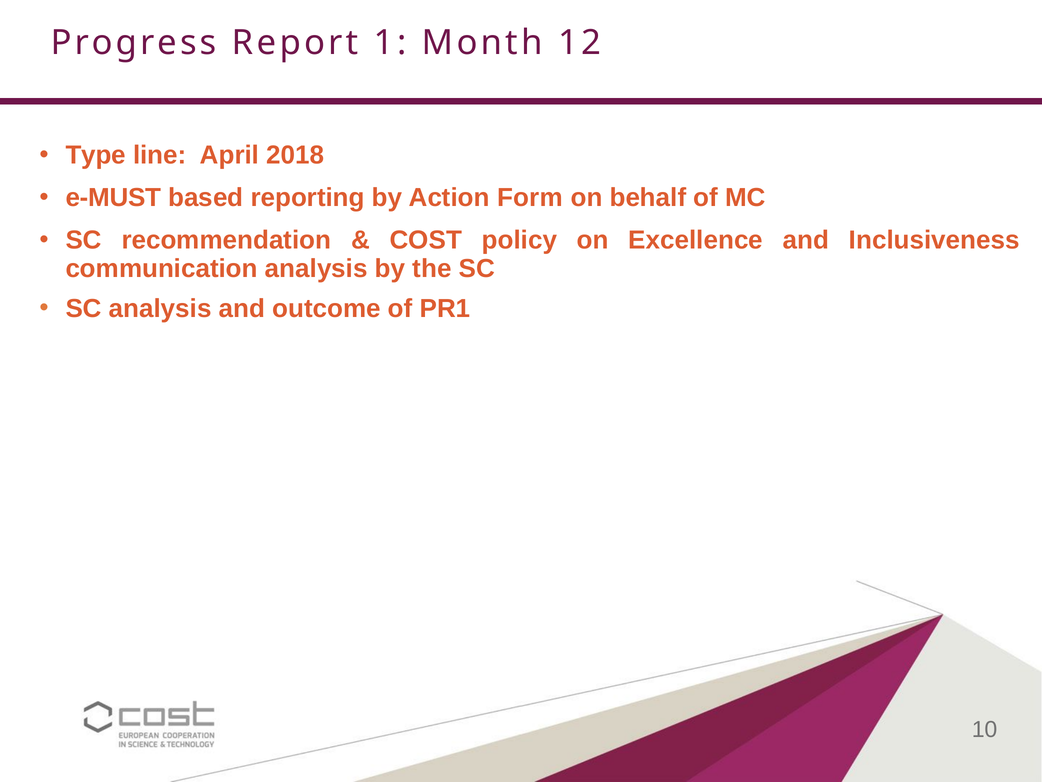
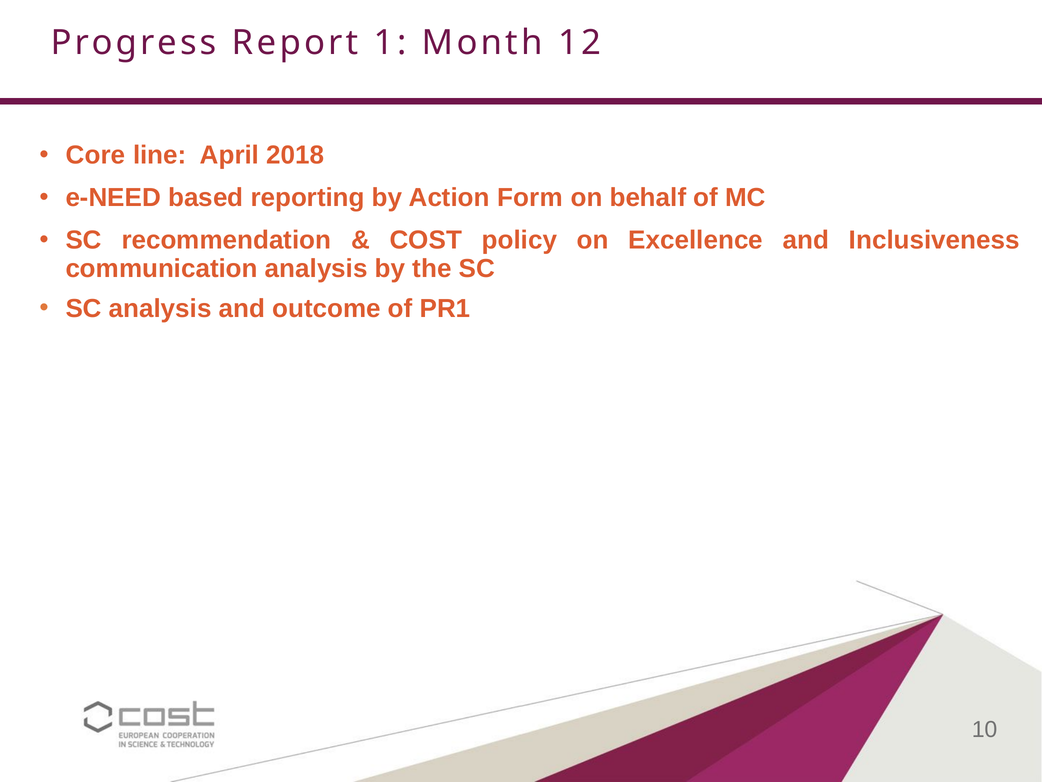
Type: Type -> Core
e-MUST: e-MUST -> e-NEED
